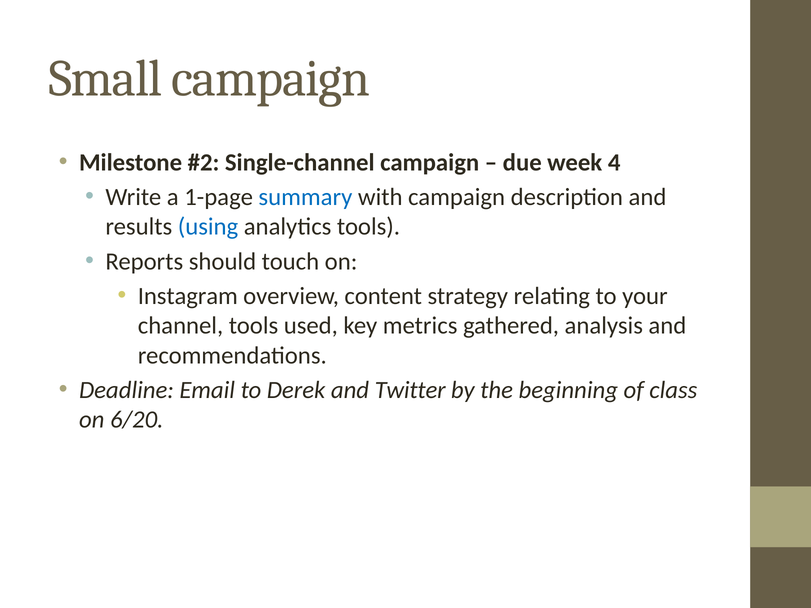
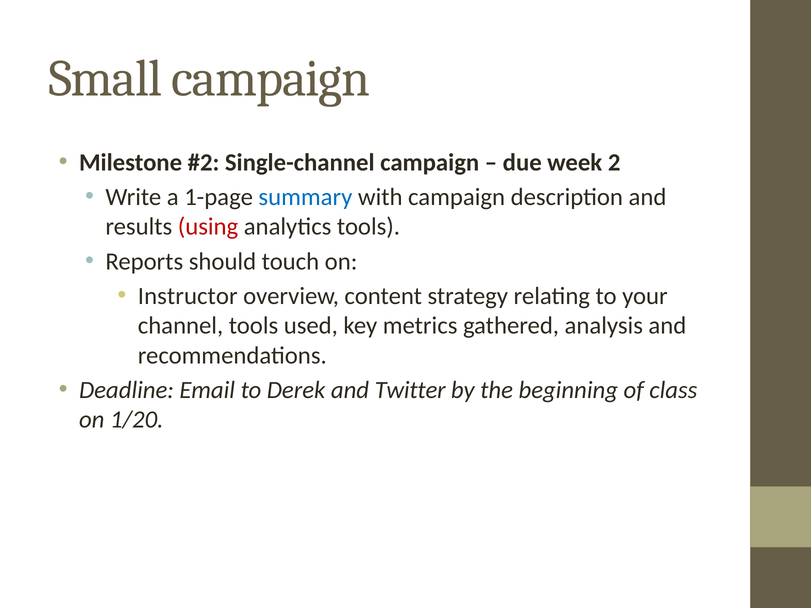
4: 4 -> 2
using colour: blue -> red
Instagram: Instagram -> Instructor
6/20: 6/20 -> 1/20
